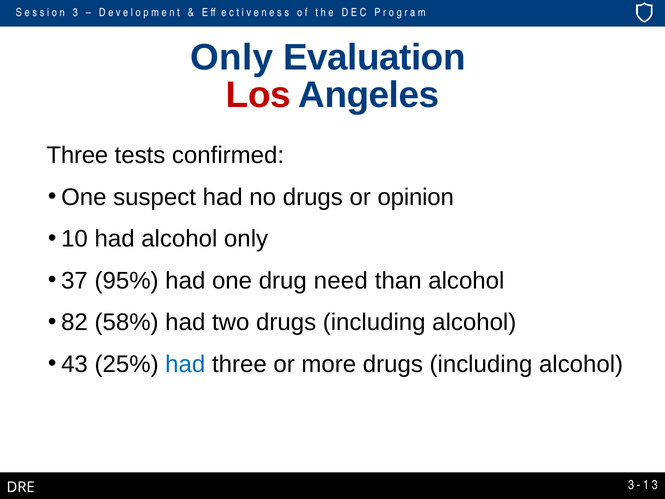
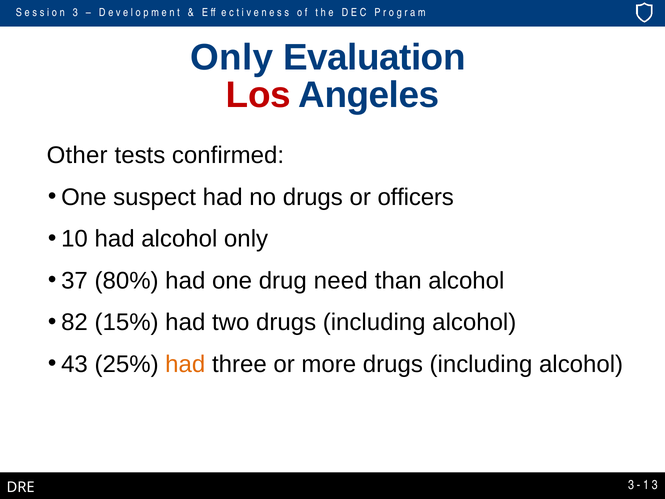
Three at (77, 155): Three -> Other
opinion: opinion -> officers
95%: 95% -> 80%
58%: 58% -> 15%
had at (185, 364) colour: blue -> orange
